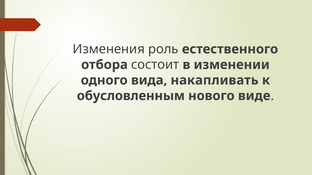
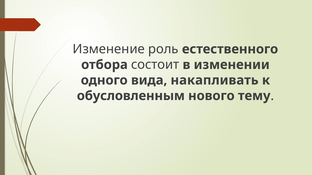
Изменения: Изменения -> Изменение
виде: виде -> тему
